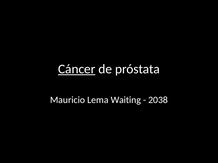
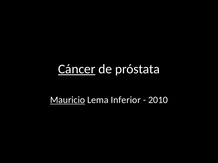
Mauricio underline: none -> present
Waiting: Waiting -> Inferior
2038: 2038 -> 2010
